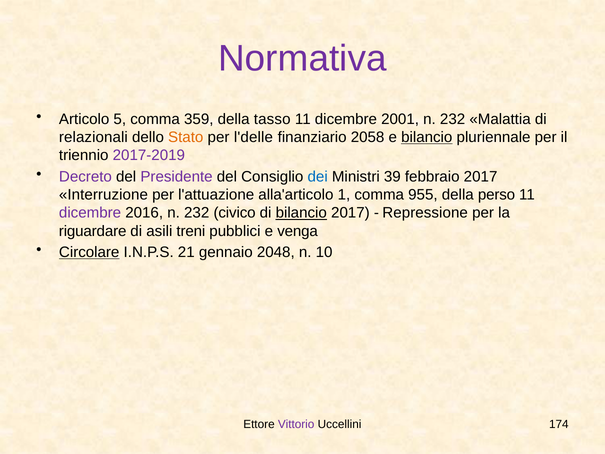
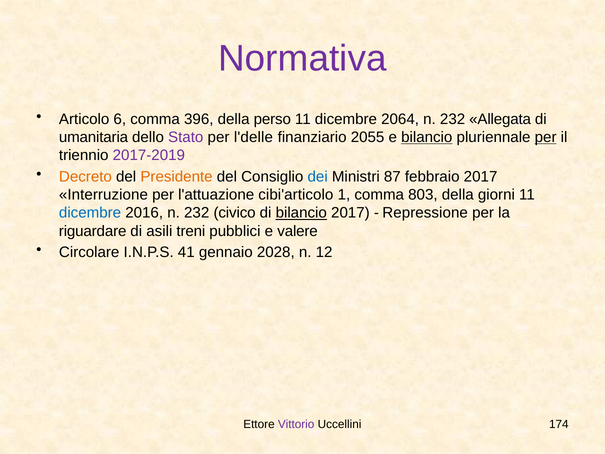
5: 5 -> 6
359: 359 -> 396
tasso: tasso -> perso
2001: 2001 -> 2064
Malattia: Malattia -> Allegata
relazionali: relazionali -> umanitaria
Stato colour: orange -> purple
2058: 2058 -> 2055
per at (546, 137) underline: none -> present
Decreto colour: purple -> orange
Presidente colour: purple -> orange
39: 39 -> 87
alla'articolo: alla'articolo -> cibi'articolo
955: 955 -> 803
perso: perso -> giorni
dicembre at (90, 213) colour: purple -> blue
venga: venga -> valere
Circolare underline: present -> none
21: 21 -> 41
2048: 2048 -> 2028
10: 10 -> 12
